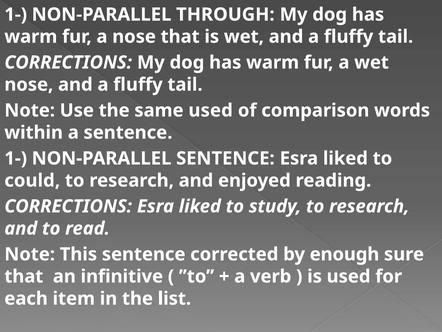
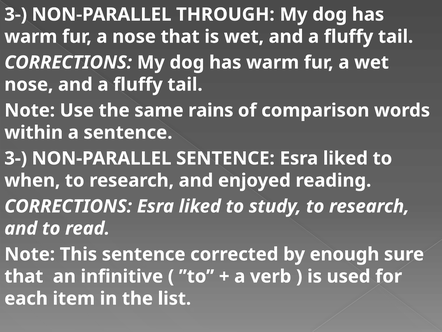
1- at (16, 15): 1- -> 3-
same used: used -> rains
1- at (16, 158): 1- -> 3-
could: could -> when
